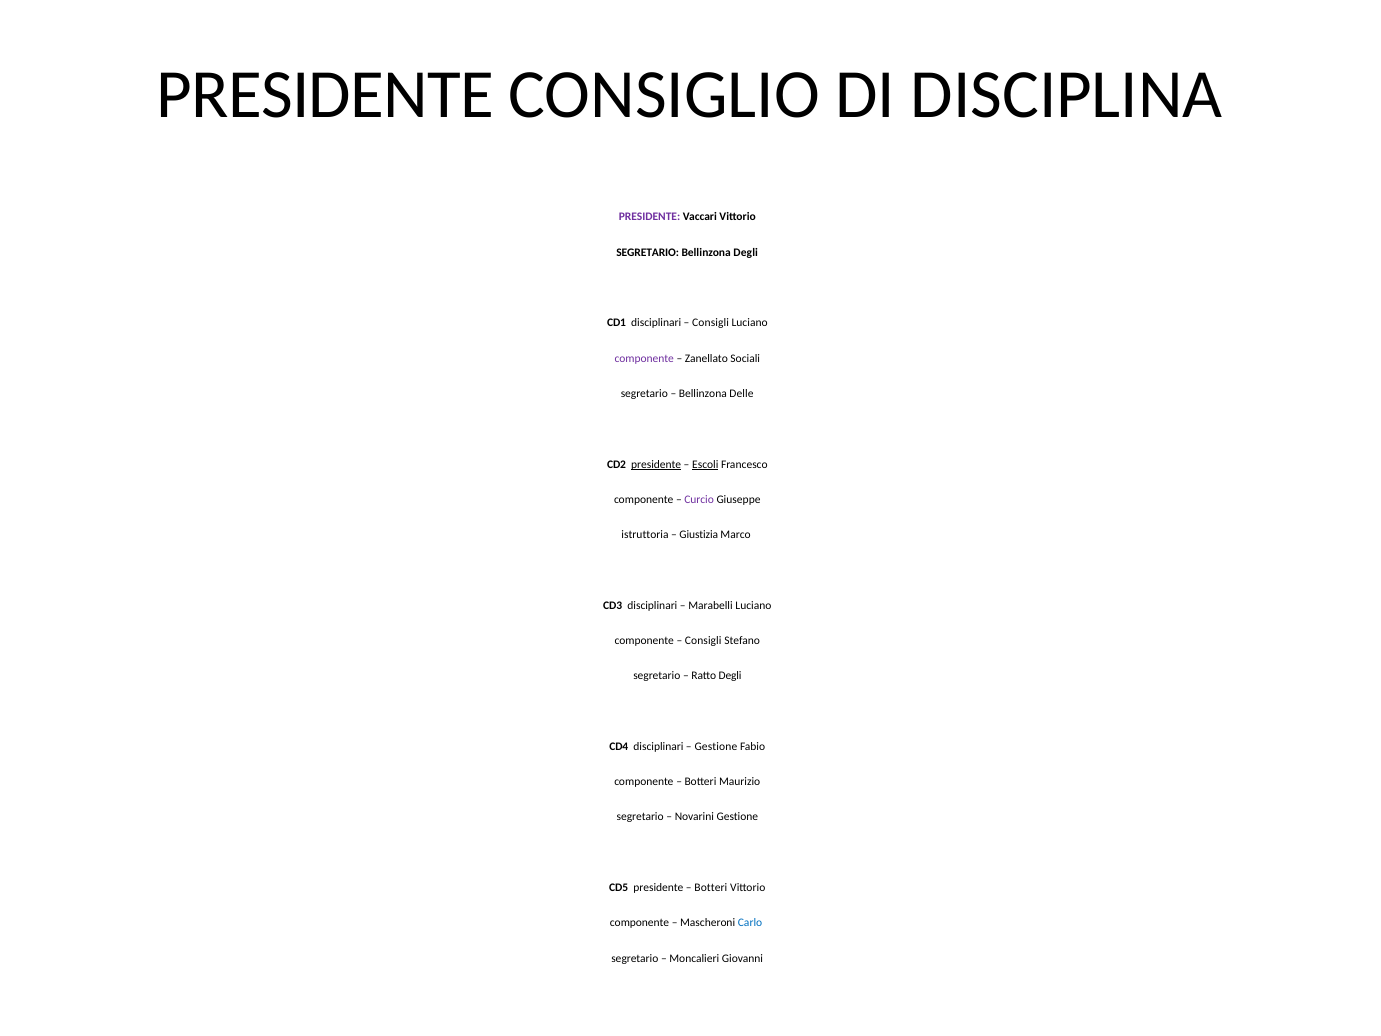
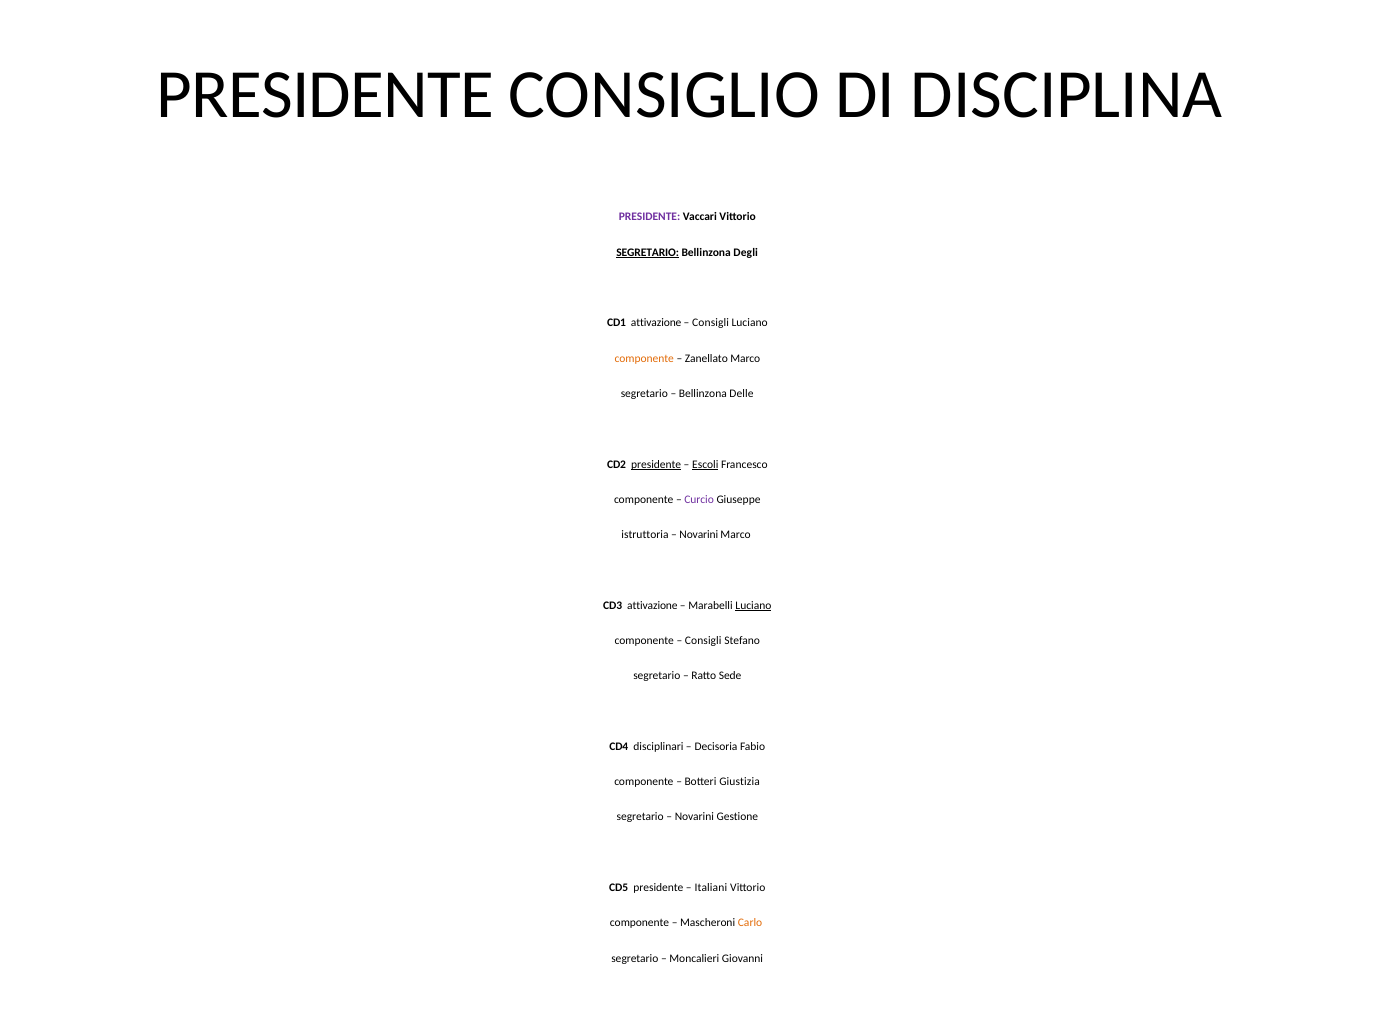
SEGRETARIO at (648, 252) underline: none -> present
CD1 disciplinari: disciplinari -> attivazione
componente at (644, 358) colour: purple -> orange
Zanellato Sociali: Sociali -> Marco
Giustizia at (699, 535): Giustizia -> Novarini
CD3 disciplinari: disciplinari -> attivazione
Luciano at (753, 605) underline: none -> present
Ratto Degli: Degli -> Sede
Gestione at (716, 746): Gestione -> Decisoria
Maurizio: Maurizio -> Giustizia
Botteri at (711, 888): Botteri -> Italiani
Carlo colour: blue -> orange
